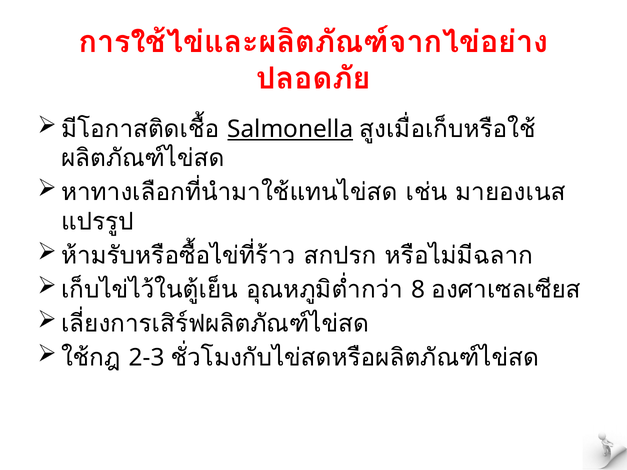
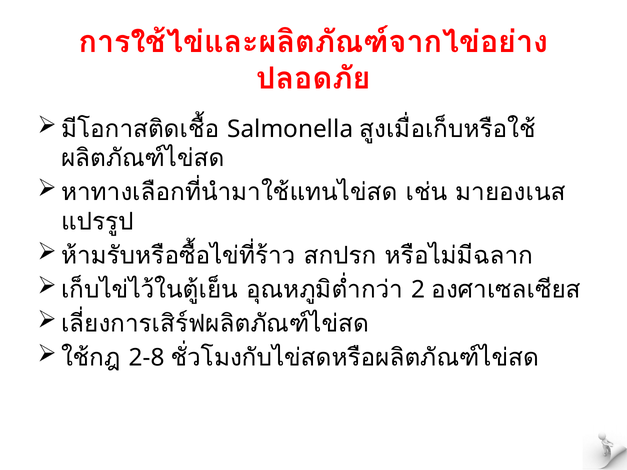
Salmonella underline: present -> none
8: 8 -> 2
2-3: 2-3 -> 2-8
